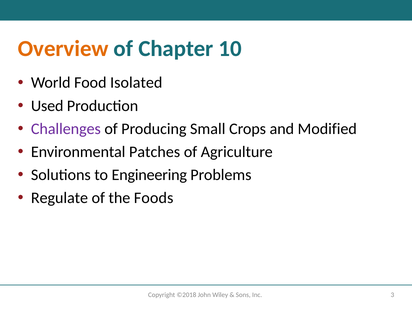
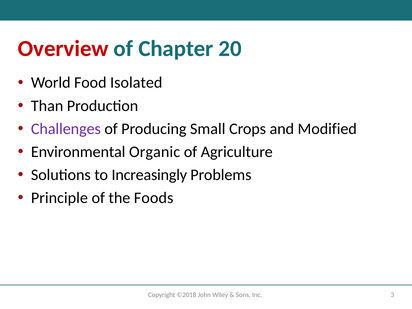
Overview colour: orange -> red
10: 10 -> 20
Used: Used -> Than
Patches: Patches -> Organic
Engineering: Engineering -> Increasingly
Regulate: Regulate -> Principle
